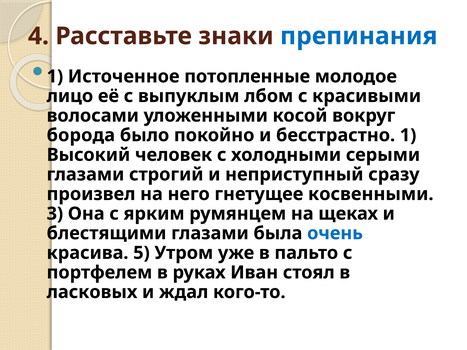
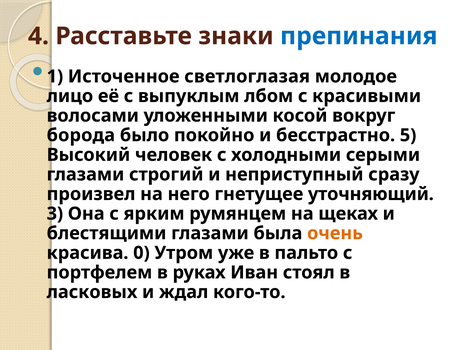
потопленные: потопленные -> светлоглазая
бесстрастно 1: 1 -> 5
косвенными: косвенными -> уточняющий
очень colour: blue -> orange
5: 5 -> 0
